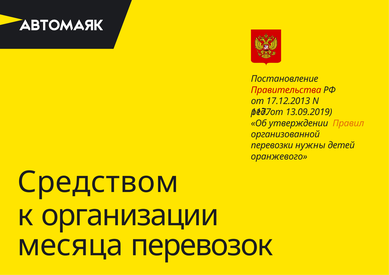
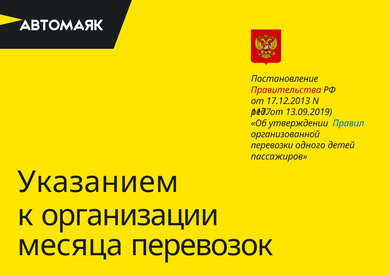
Правил colour: orange -> blue
нужны: нужны -> одного
оранжевого: оранжевого -> пассажиров
Средством: Средством -> Указанием
